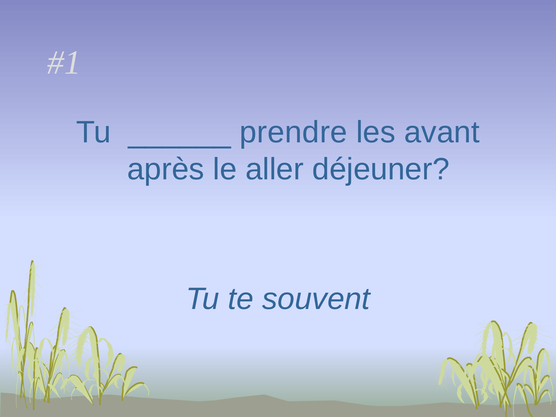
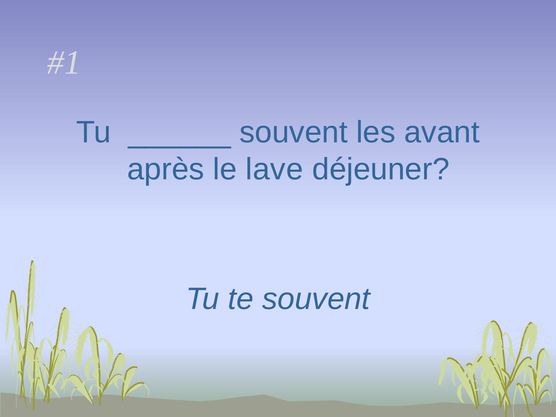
prendre at (293, 132): prendre -> souvent
aller: aller -> lave
